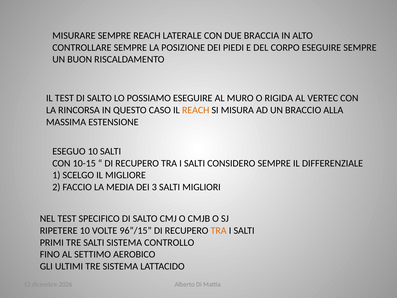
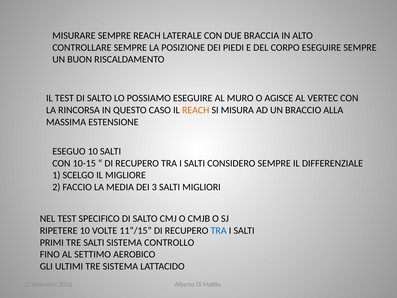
RIGIDA: RIGIDA -> AGISCE
96”/15: 96”/15 -> 11”/15
TRA at (219, 230) colour: orange -> blue
